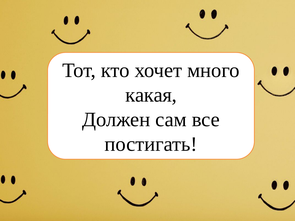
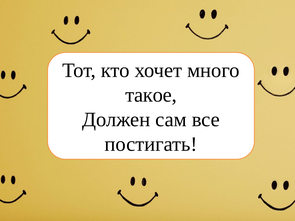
какая: какая -> такое
